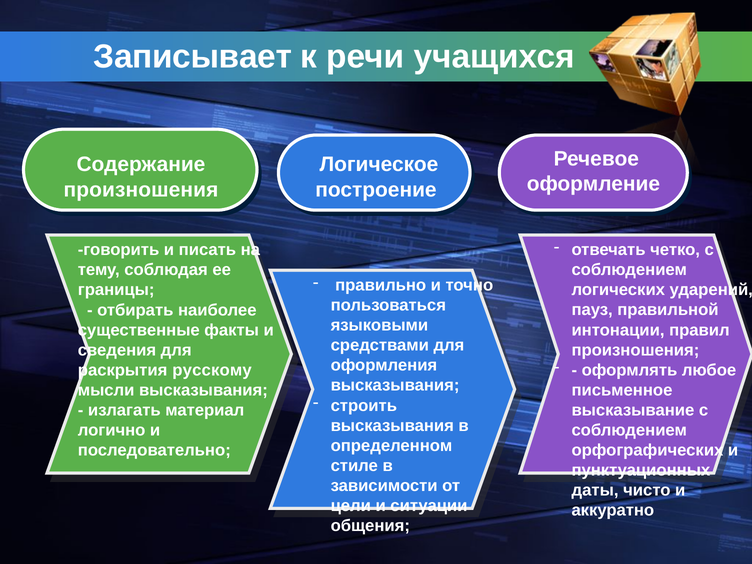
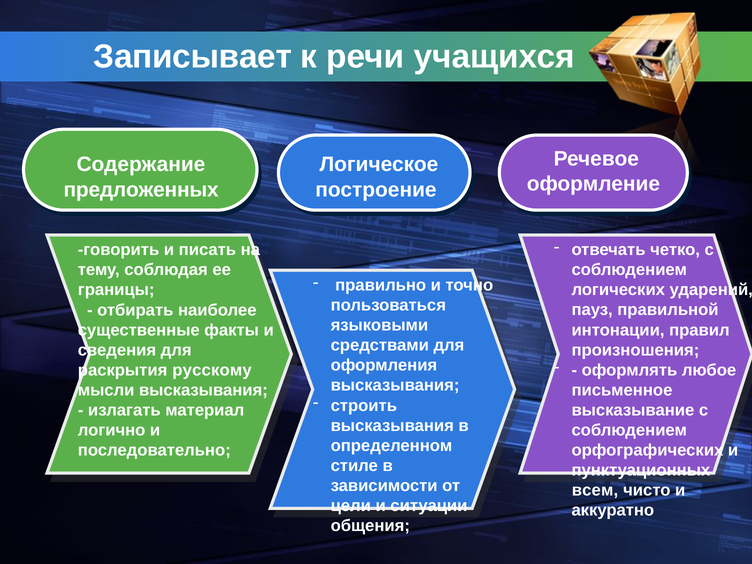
произношения at (141, 190): произношения -> предложенных
даты: даты -> всем
